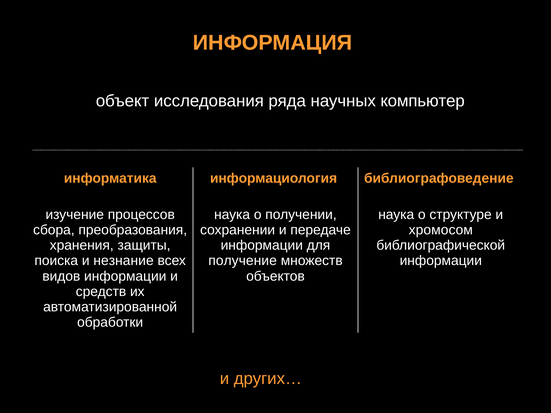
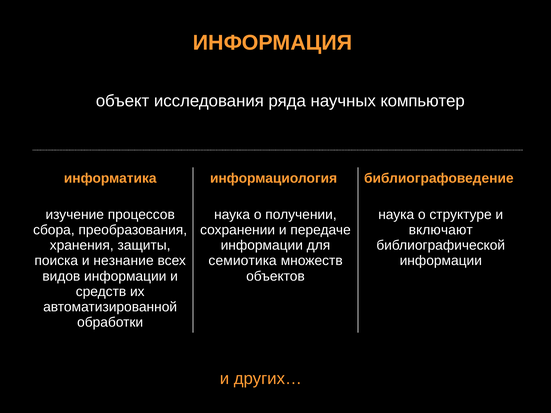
хромосом: хромосом -> включают
получение: получение -> семиотика
